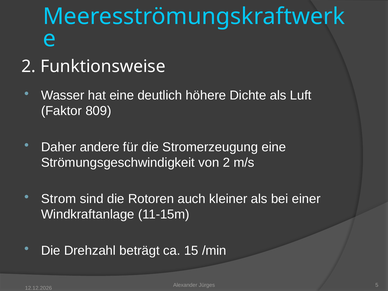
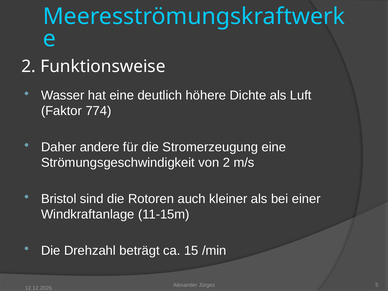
809: 809 -> 774
Strom: Strom -> Bristol
